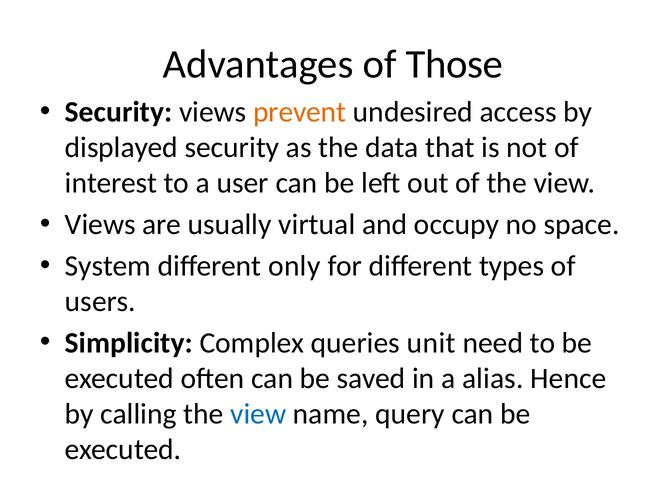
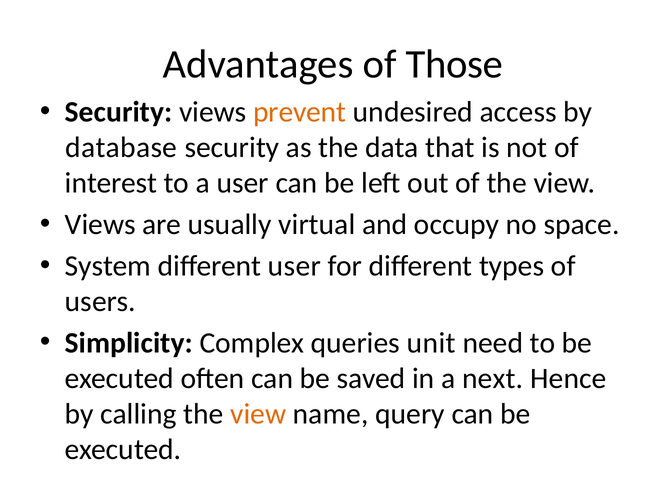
displayed: displayed -> database
different only: only -> user
alias: alias -> next
view at (258, 414) colour: blue -> orange
